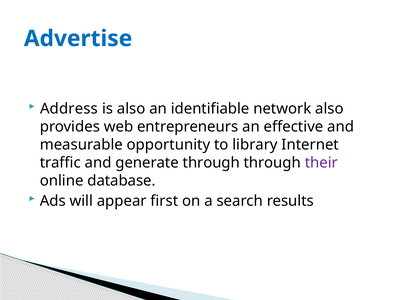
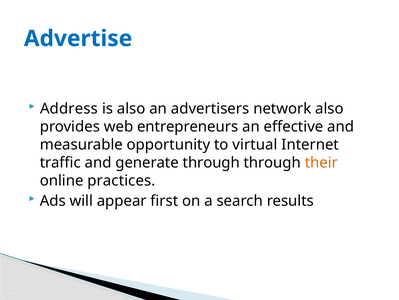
identifiable: identifiable -> advertisers
library: library -> virtual
their colour: purple -> orange
database: database -> practices
